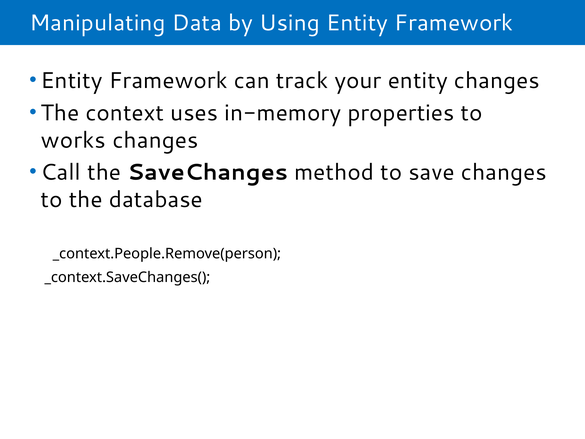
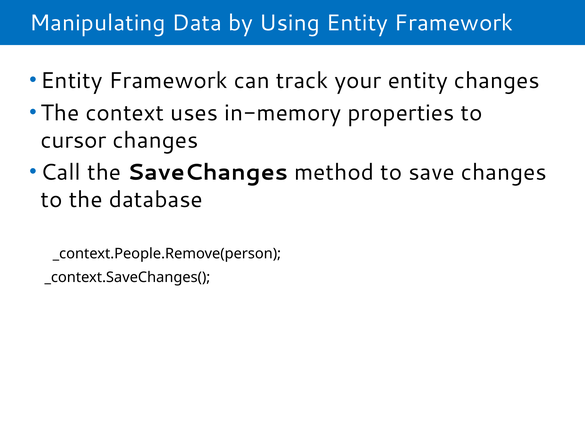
works: works -> cursor
